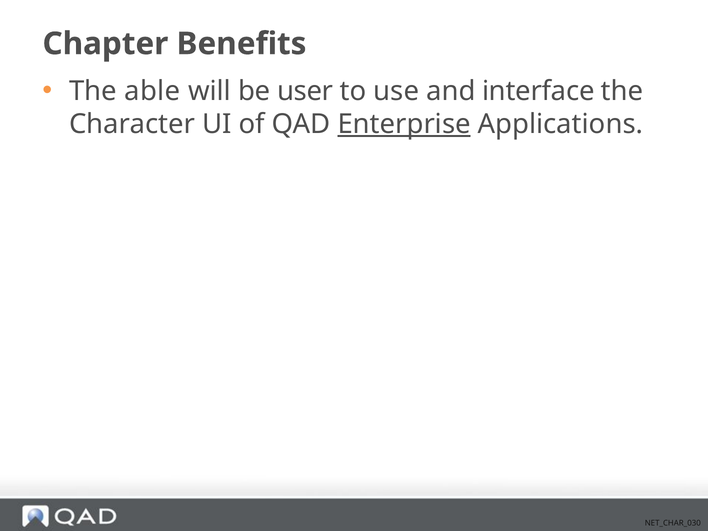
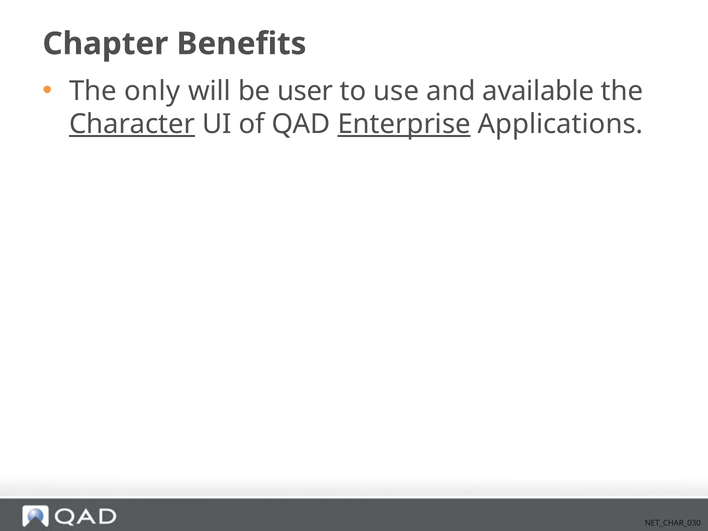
able: able -> only
interface: interface -> available
Character underline: none -> present
